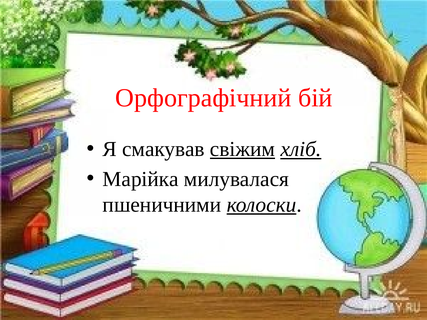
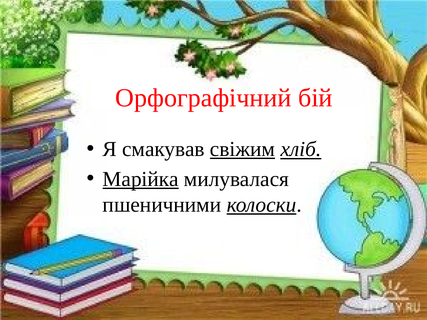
Марійка underline: none -> present
